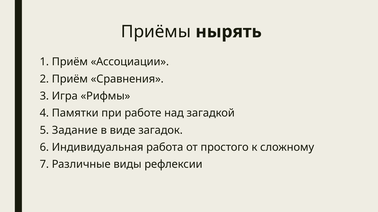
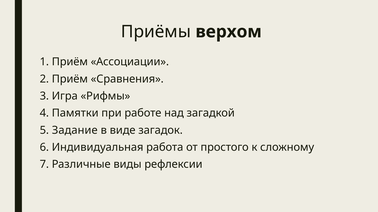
нырять: нырять -> верхом
